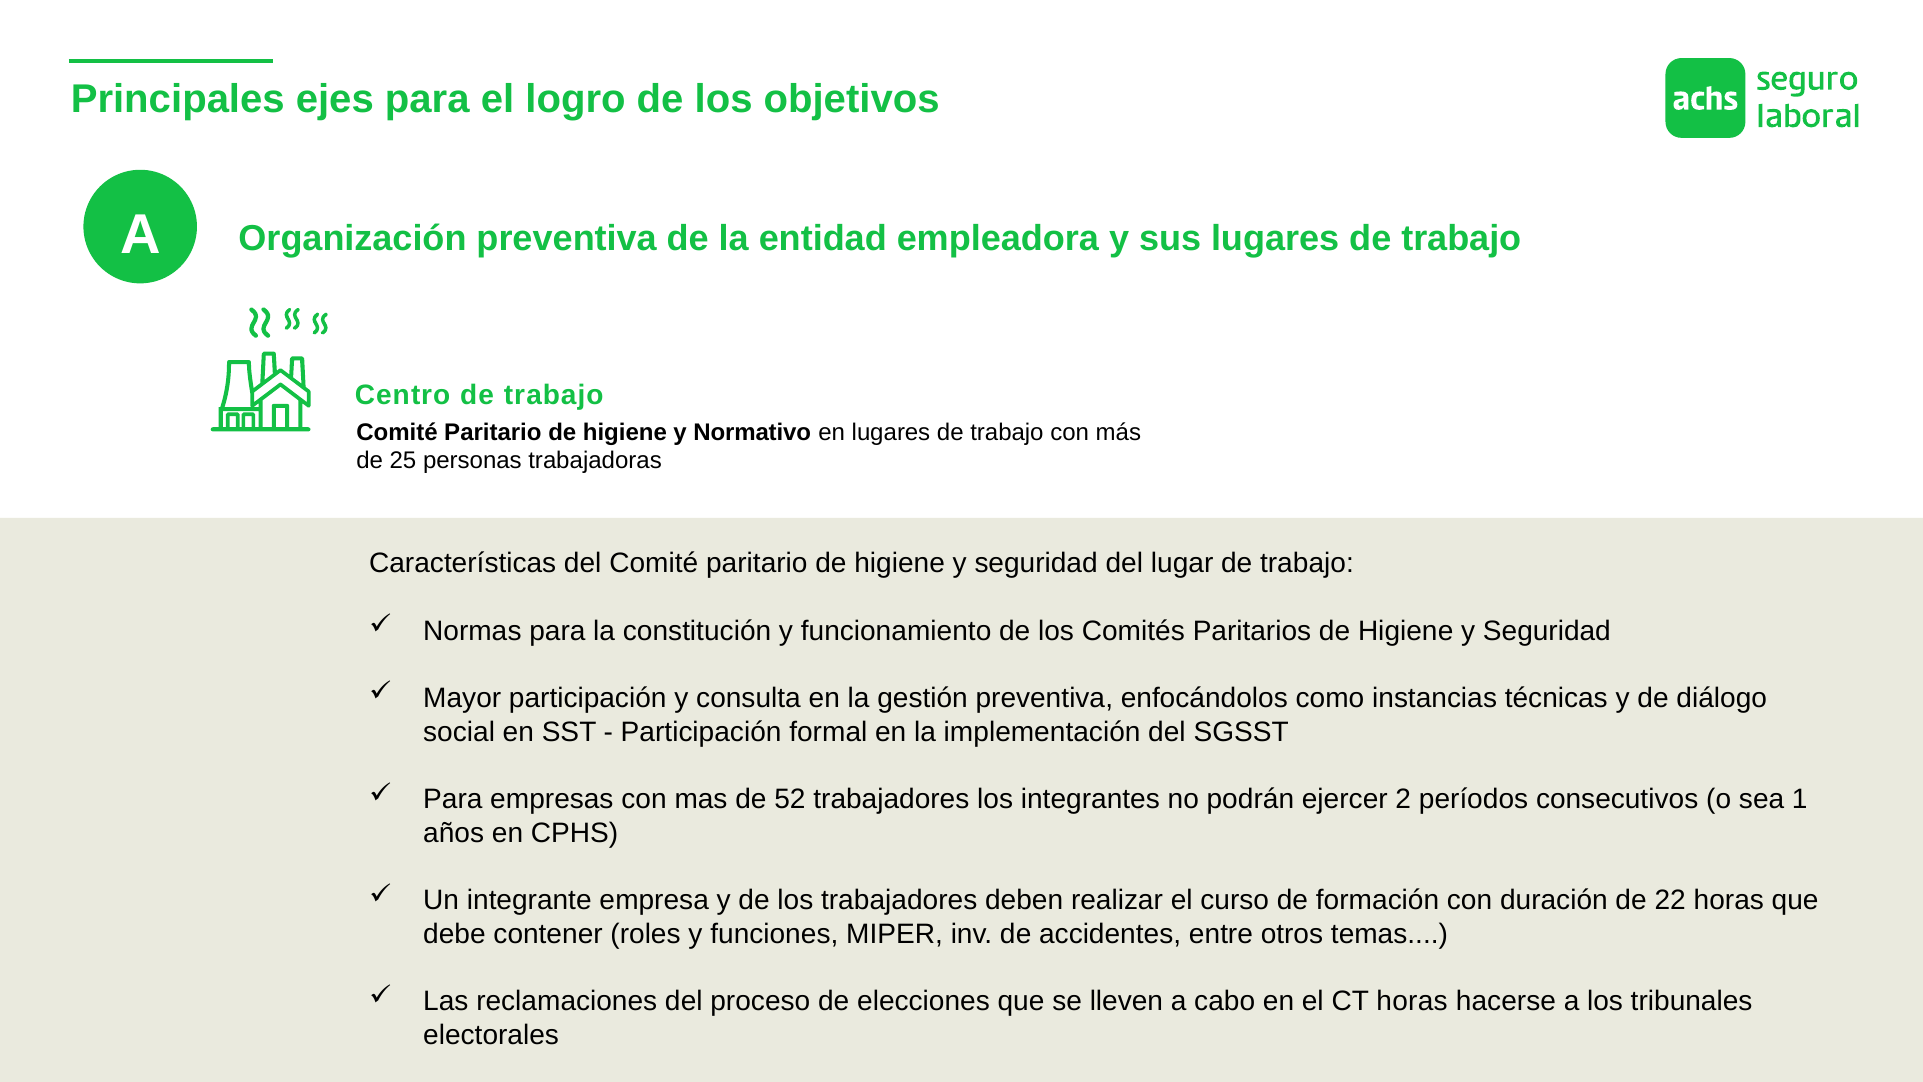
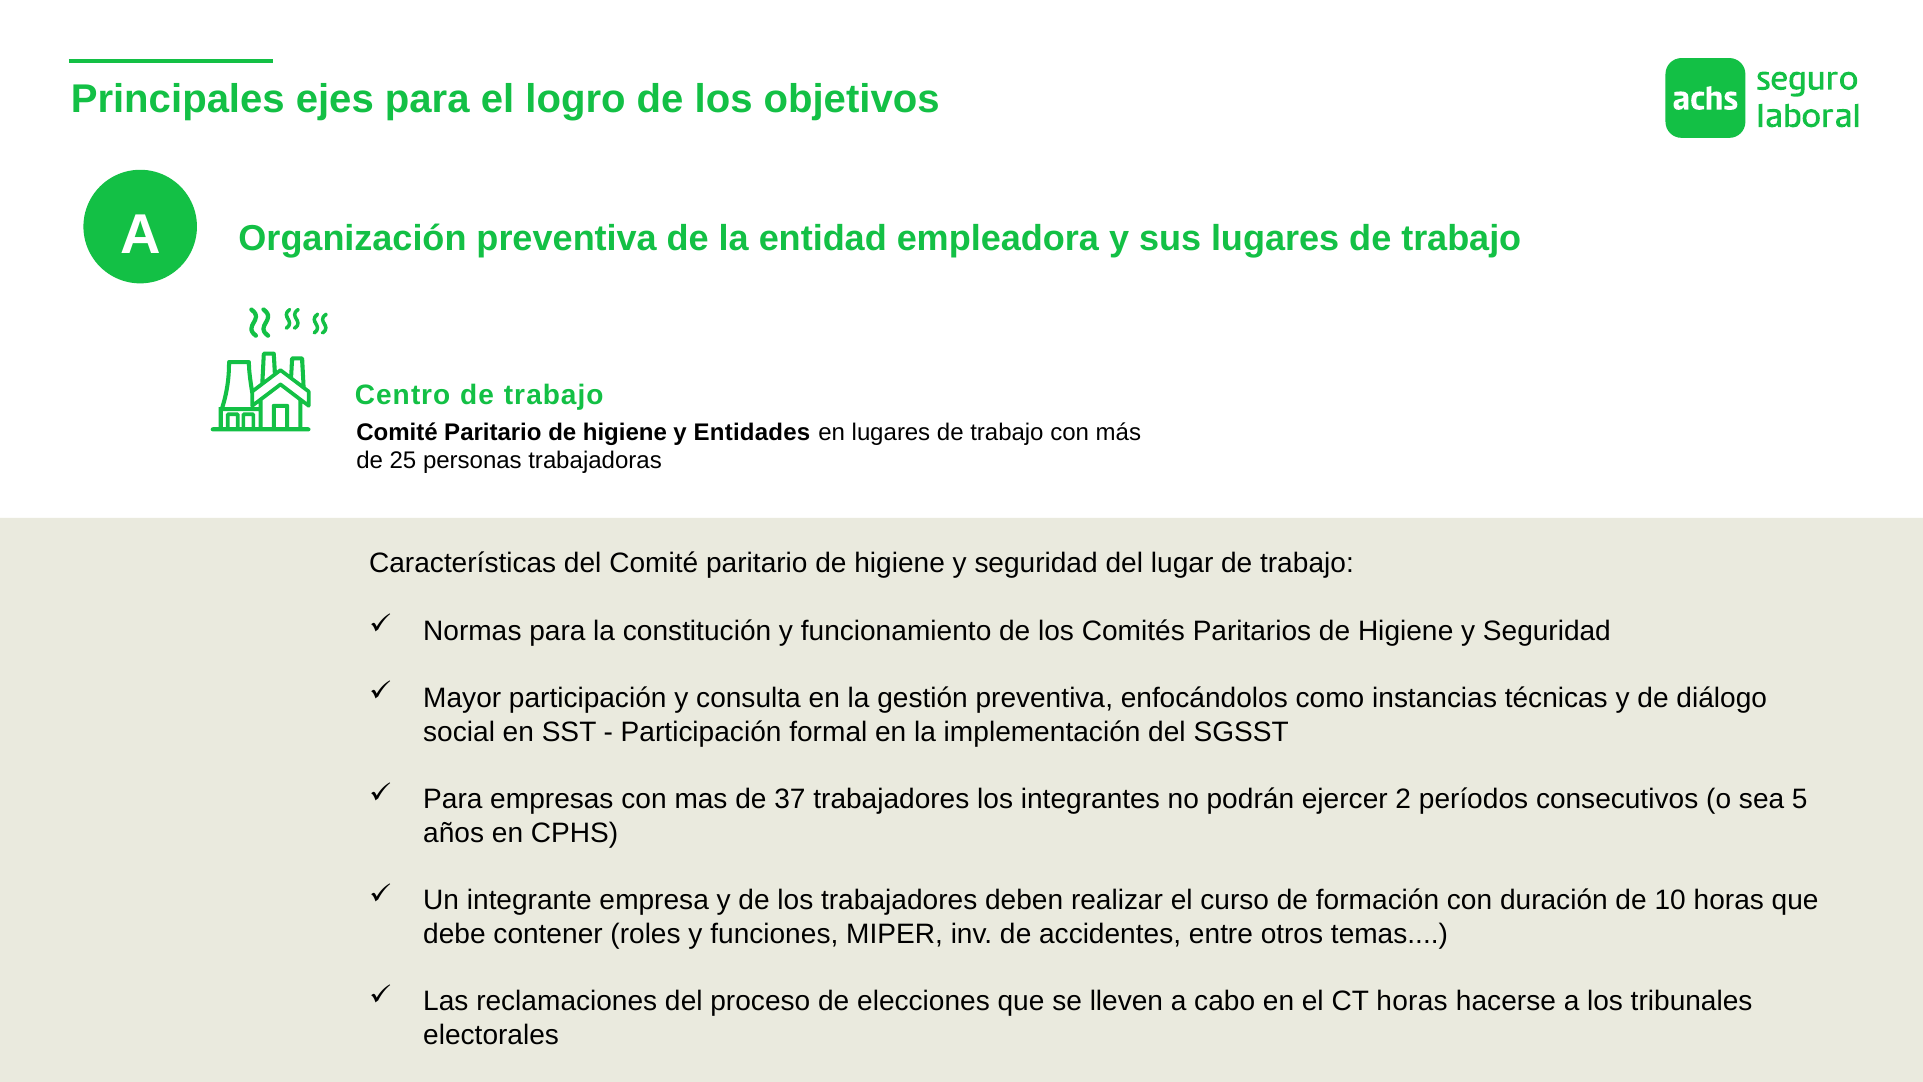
Normativo: Normativo -> Entidades
52: 52 -> 37
1: 1 -> 5
22: 22 -> 10
